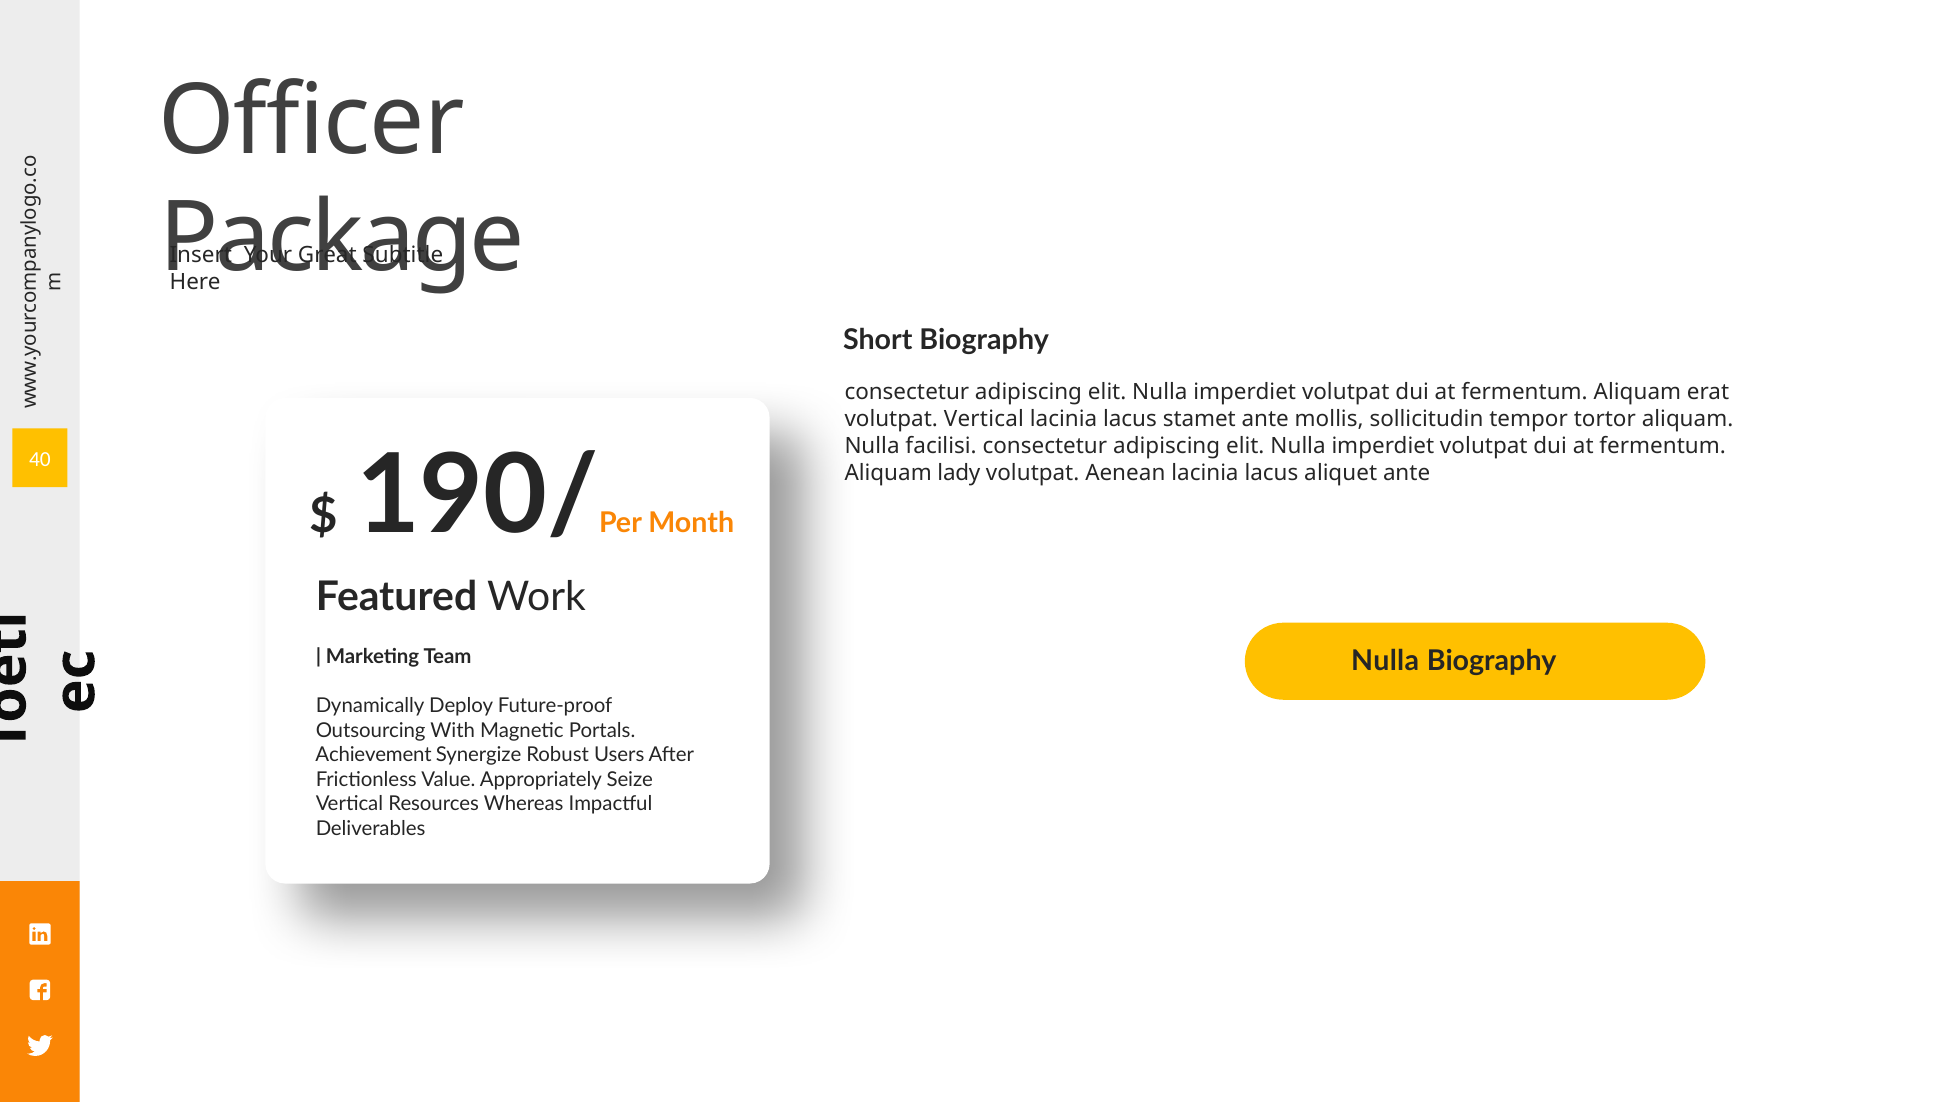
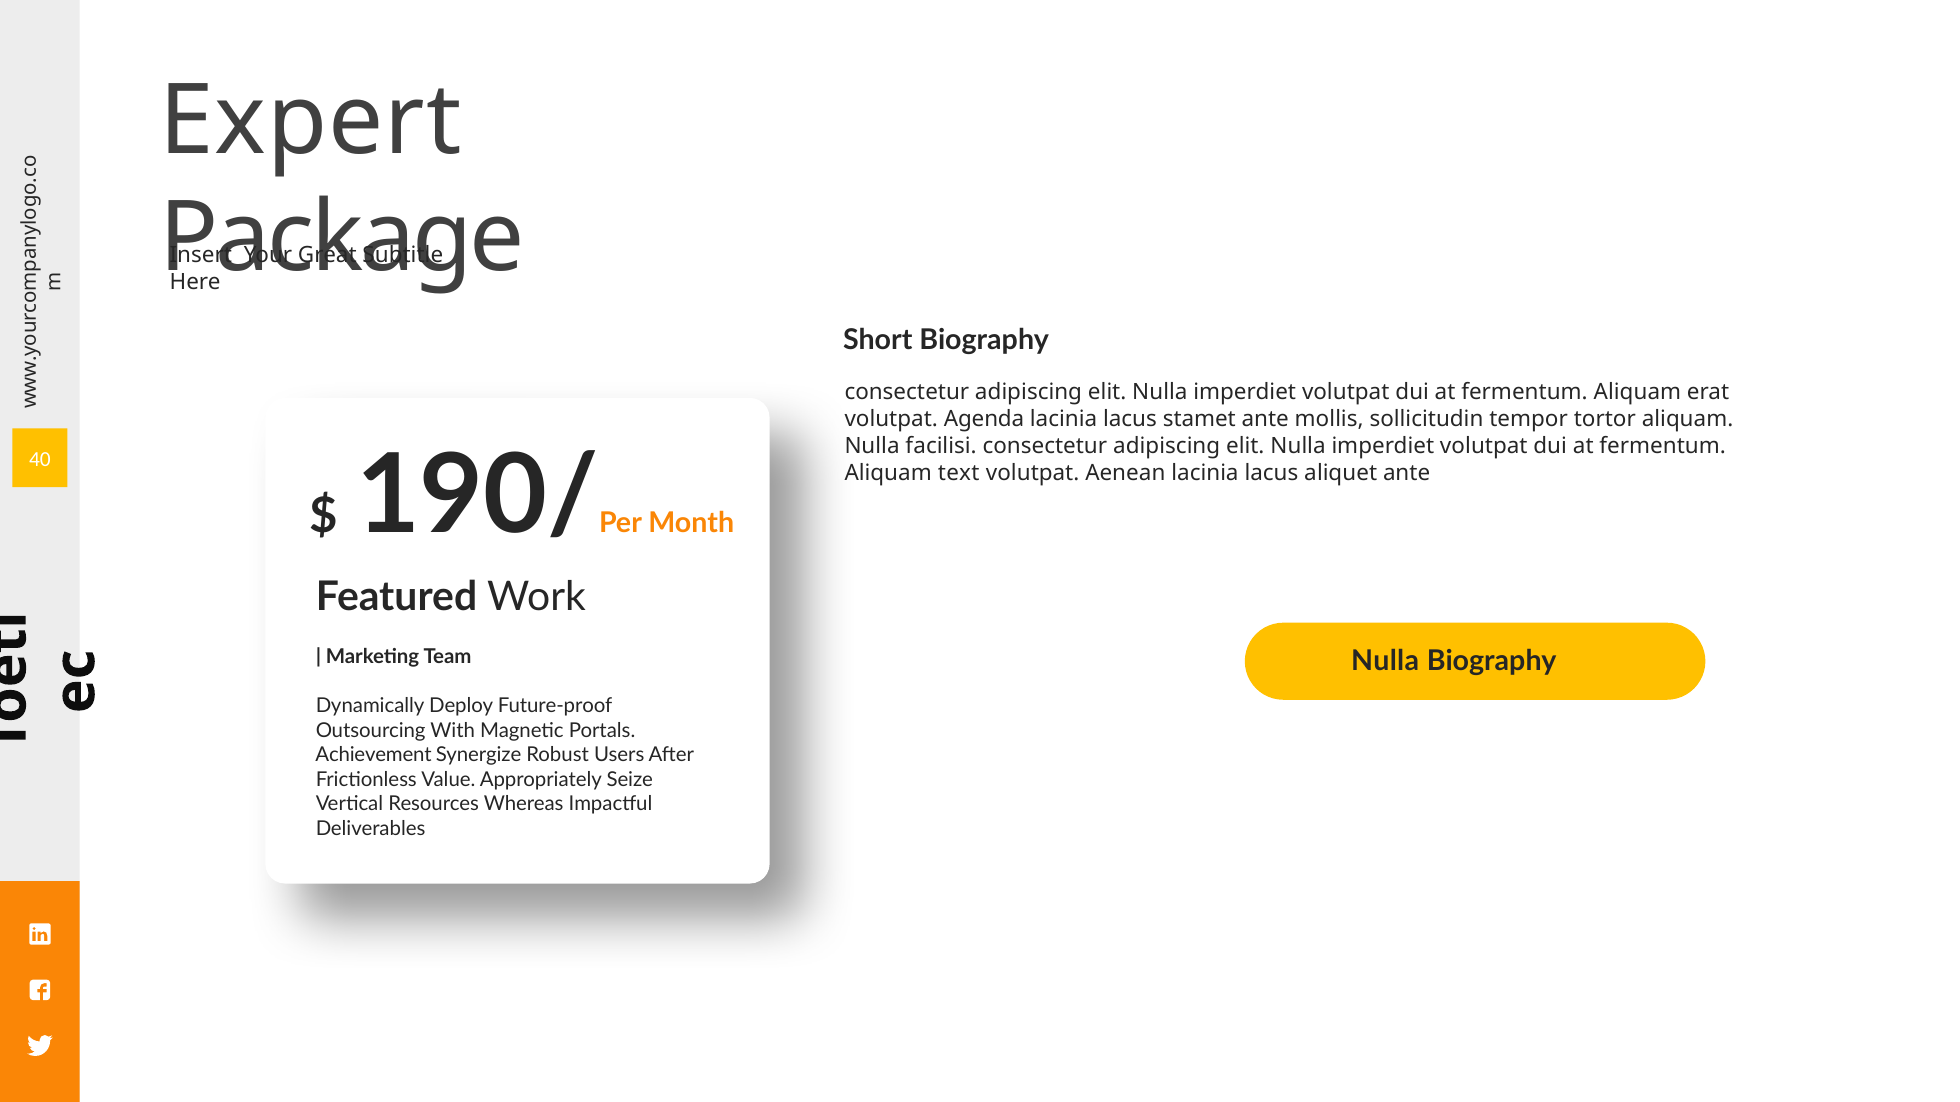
Officer: Officer -> Expert
volutpat Vertical: Vertical -> Agenda
lady: lady -> text
